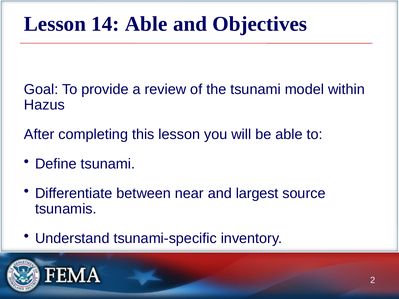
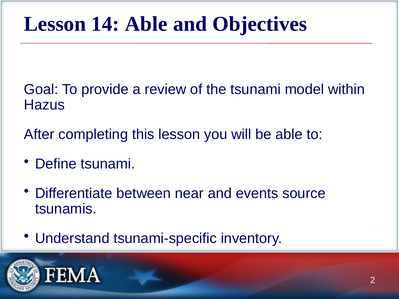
largest: largest -> events
